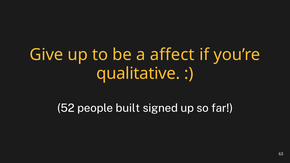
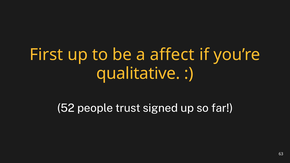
Give: Give -> First
built: built -> trust
